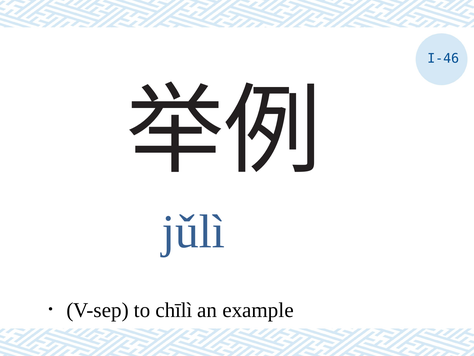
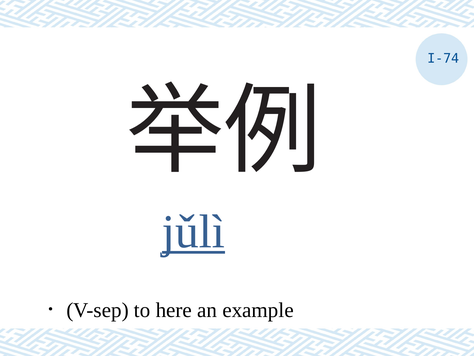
I-46: I-46 -> I-74
jǔlì underline: none -> present
chīlì: chīlì -> here
